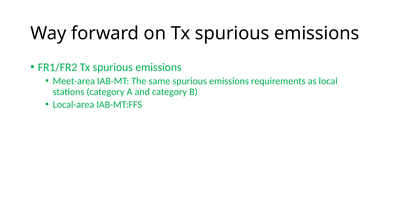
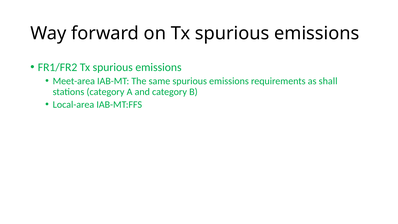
local: local -> shall
